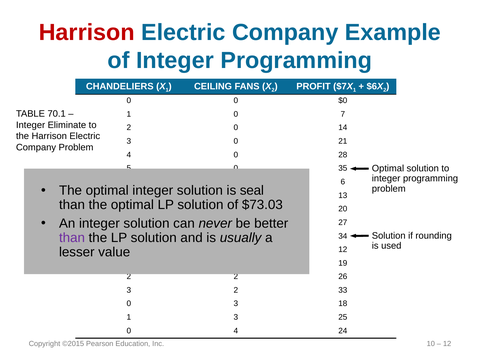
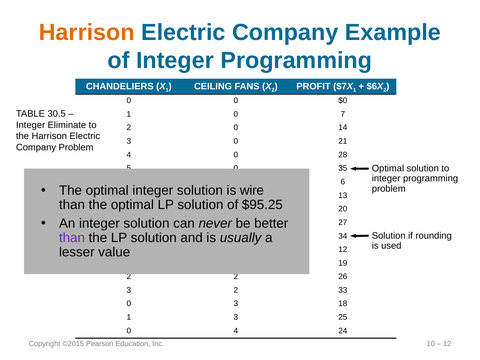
Harrison at (87, 32) colour: red -> orange
70.1: 70.1 -> 30.5
seal: seal -> wire
$73.03: $73.03 -> $95.25
